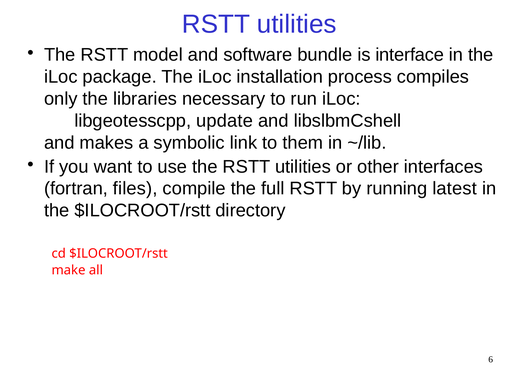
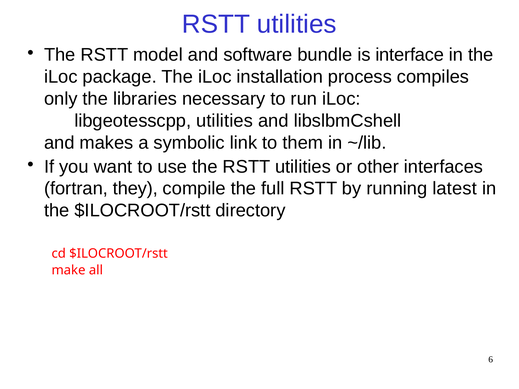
libgeotesscpp update: update -> utilities
files: files -> they
